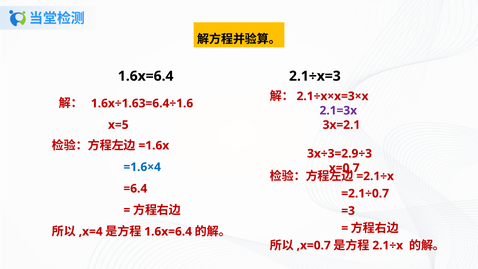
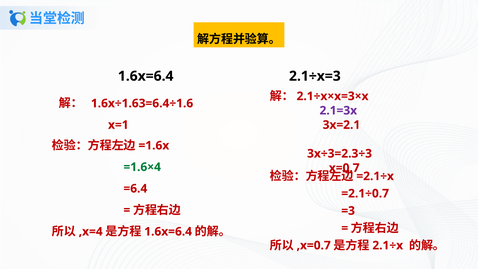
x=5: x=5 -> x=1
3x÷3=2.9÷3: 3x÷3=2.9÷3 -> 3x÷3=2.3÷3
=1.6×4 colour: blue -> green
